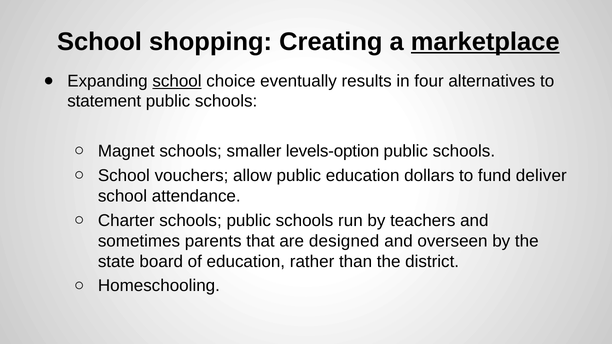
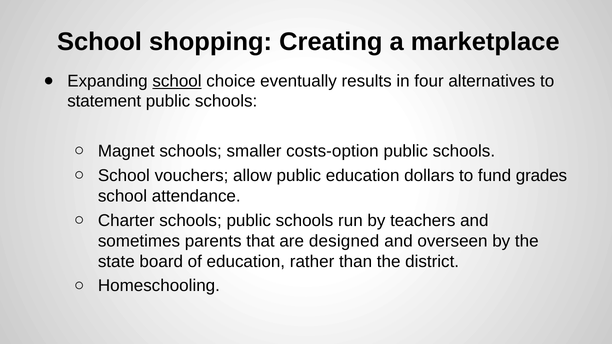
marketplace underline: present -> none
levels-option: levels-option -> costs-option
deliver: deliver -> grades
